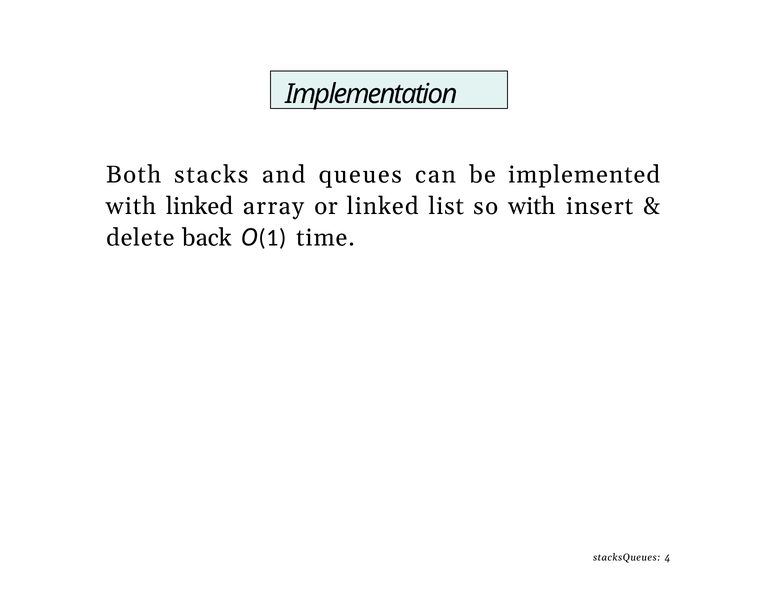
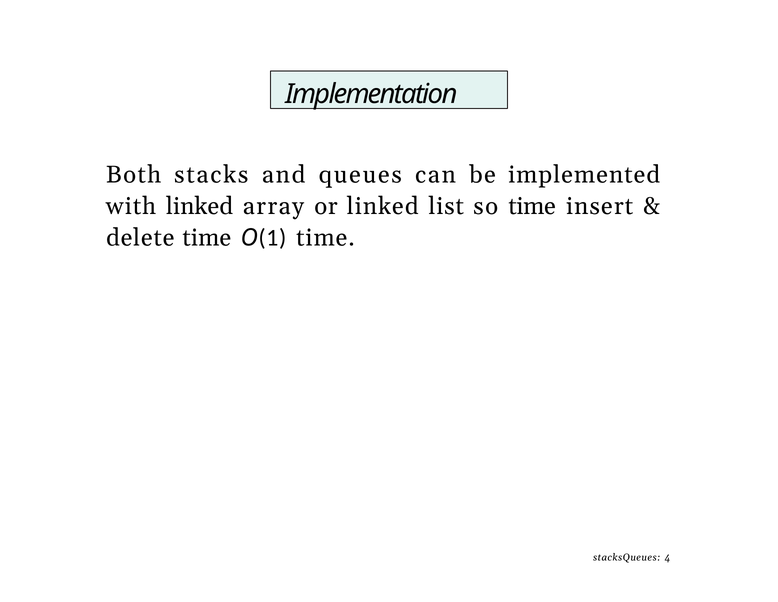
so with: with -> time
delete back: back -> time
